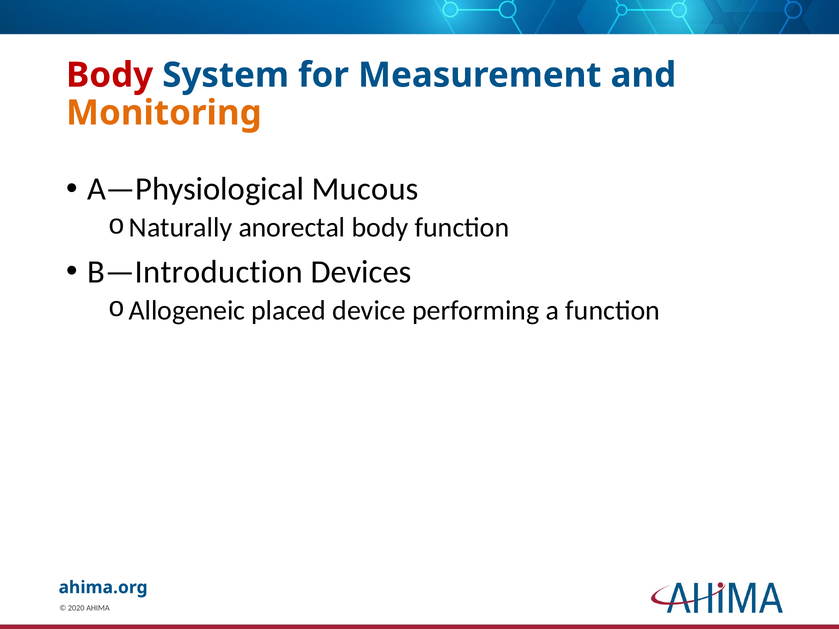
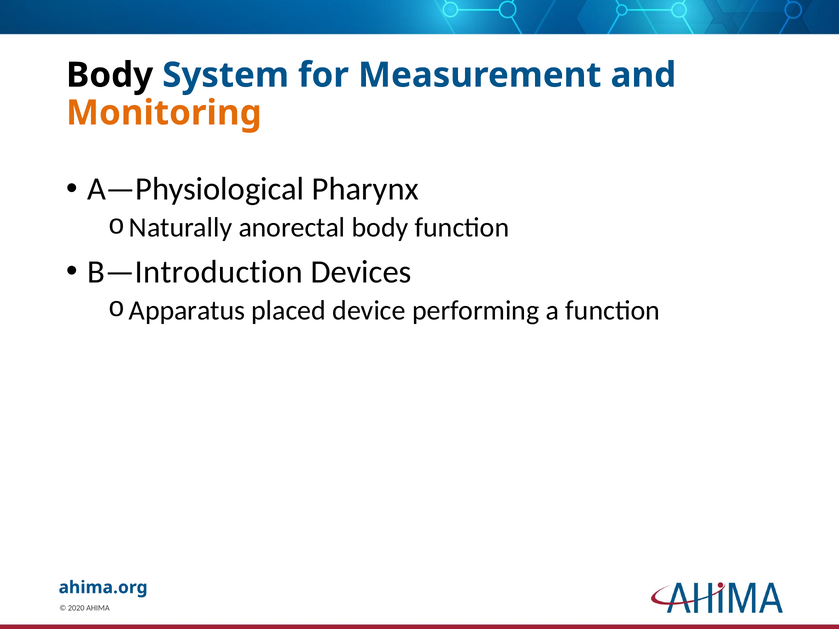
Body at (110, 75) colour: red -> black
Mucous: Mucous -> Pharynx
Allogeneic: Allogeneic -> Apparatus
